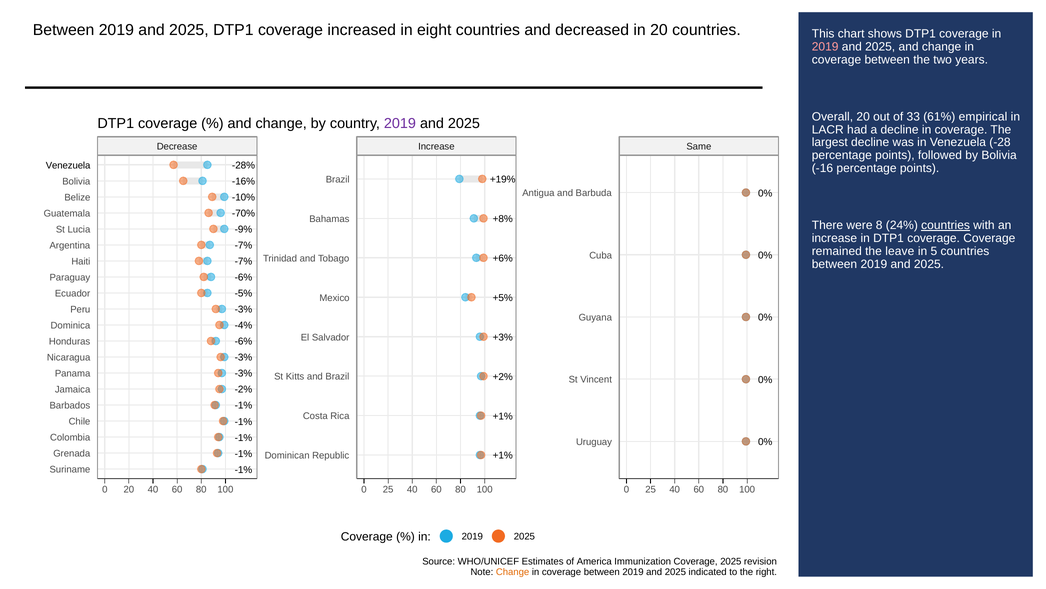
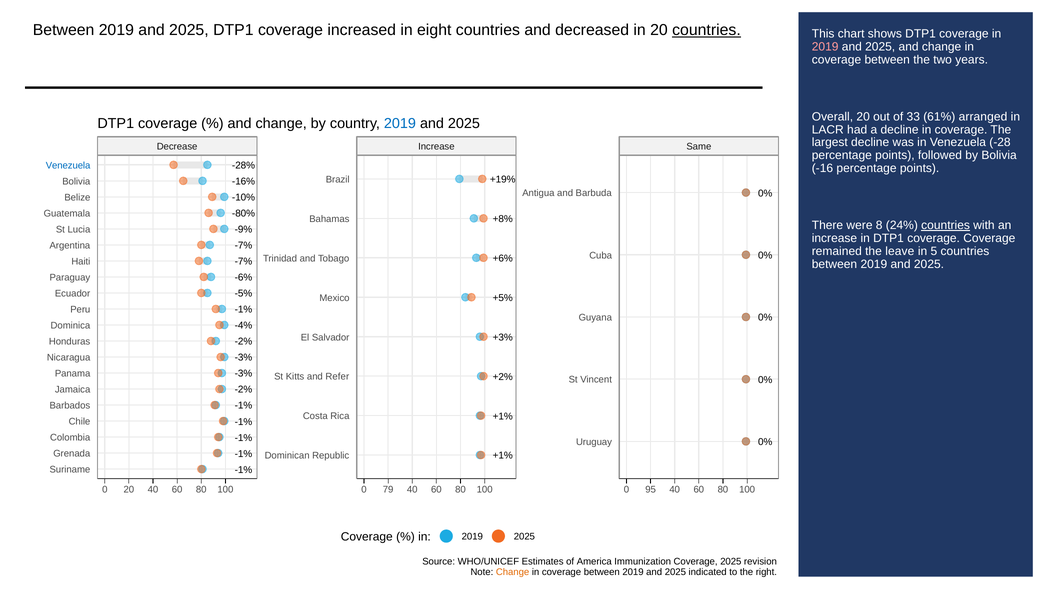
countries at (706, 30) underline: none -> present
empirical: empirical -> arranged
2019 at (400, 124) colour: purple -> blue
Venezuela at (68, 165) colour: black -> blue
-70%: -70% -> -80%
-3% at (243, 309): -3% -> -1%
-6% at (243, 341): -6% -> -2%
and Brazil: Brazil -> Refer
25 at (388, 489): 25 -> 79
25 at (651, 489): 25 -> 95
